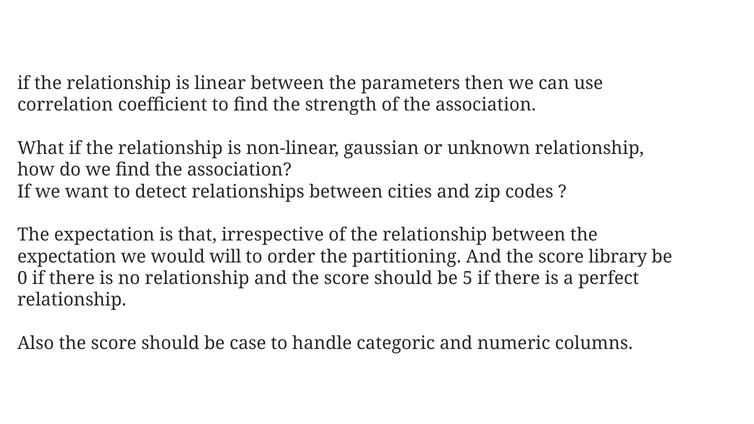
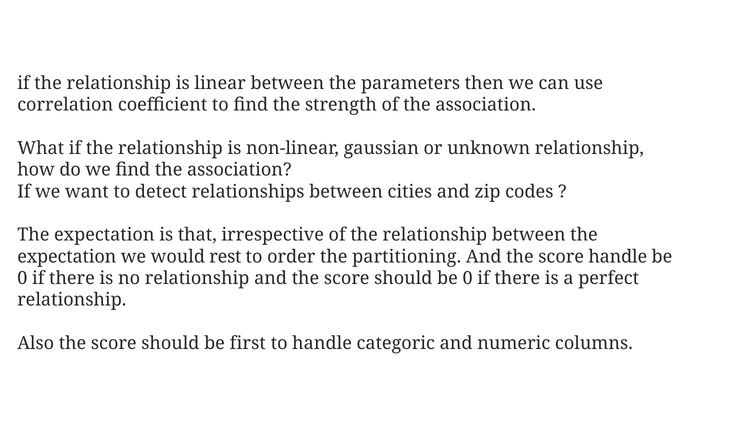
will: will -> rest
score library: library -> handle
should be 5: 5 -> 0
case: case -> first
